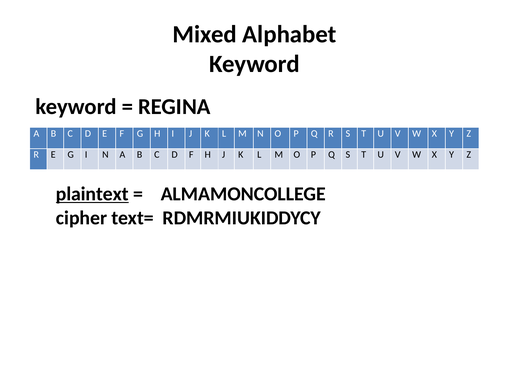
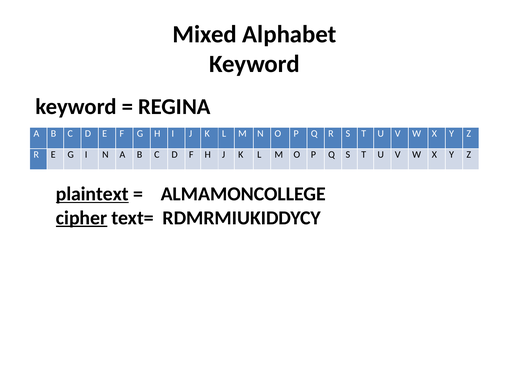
cipher underline: none -> present
